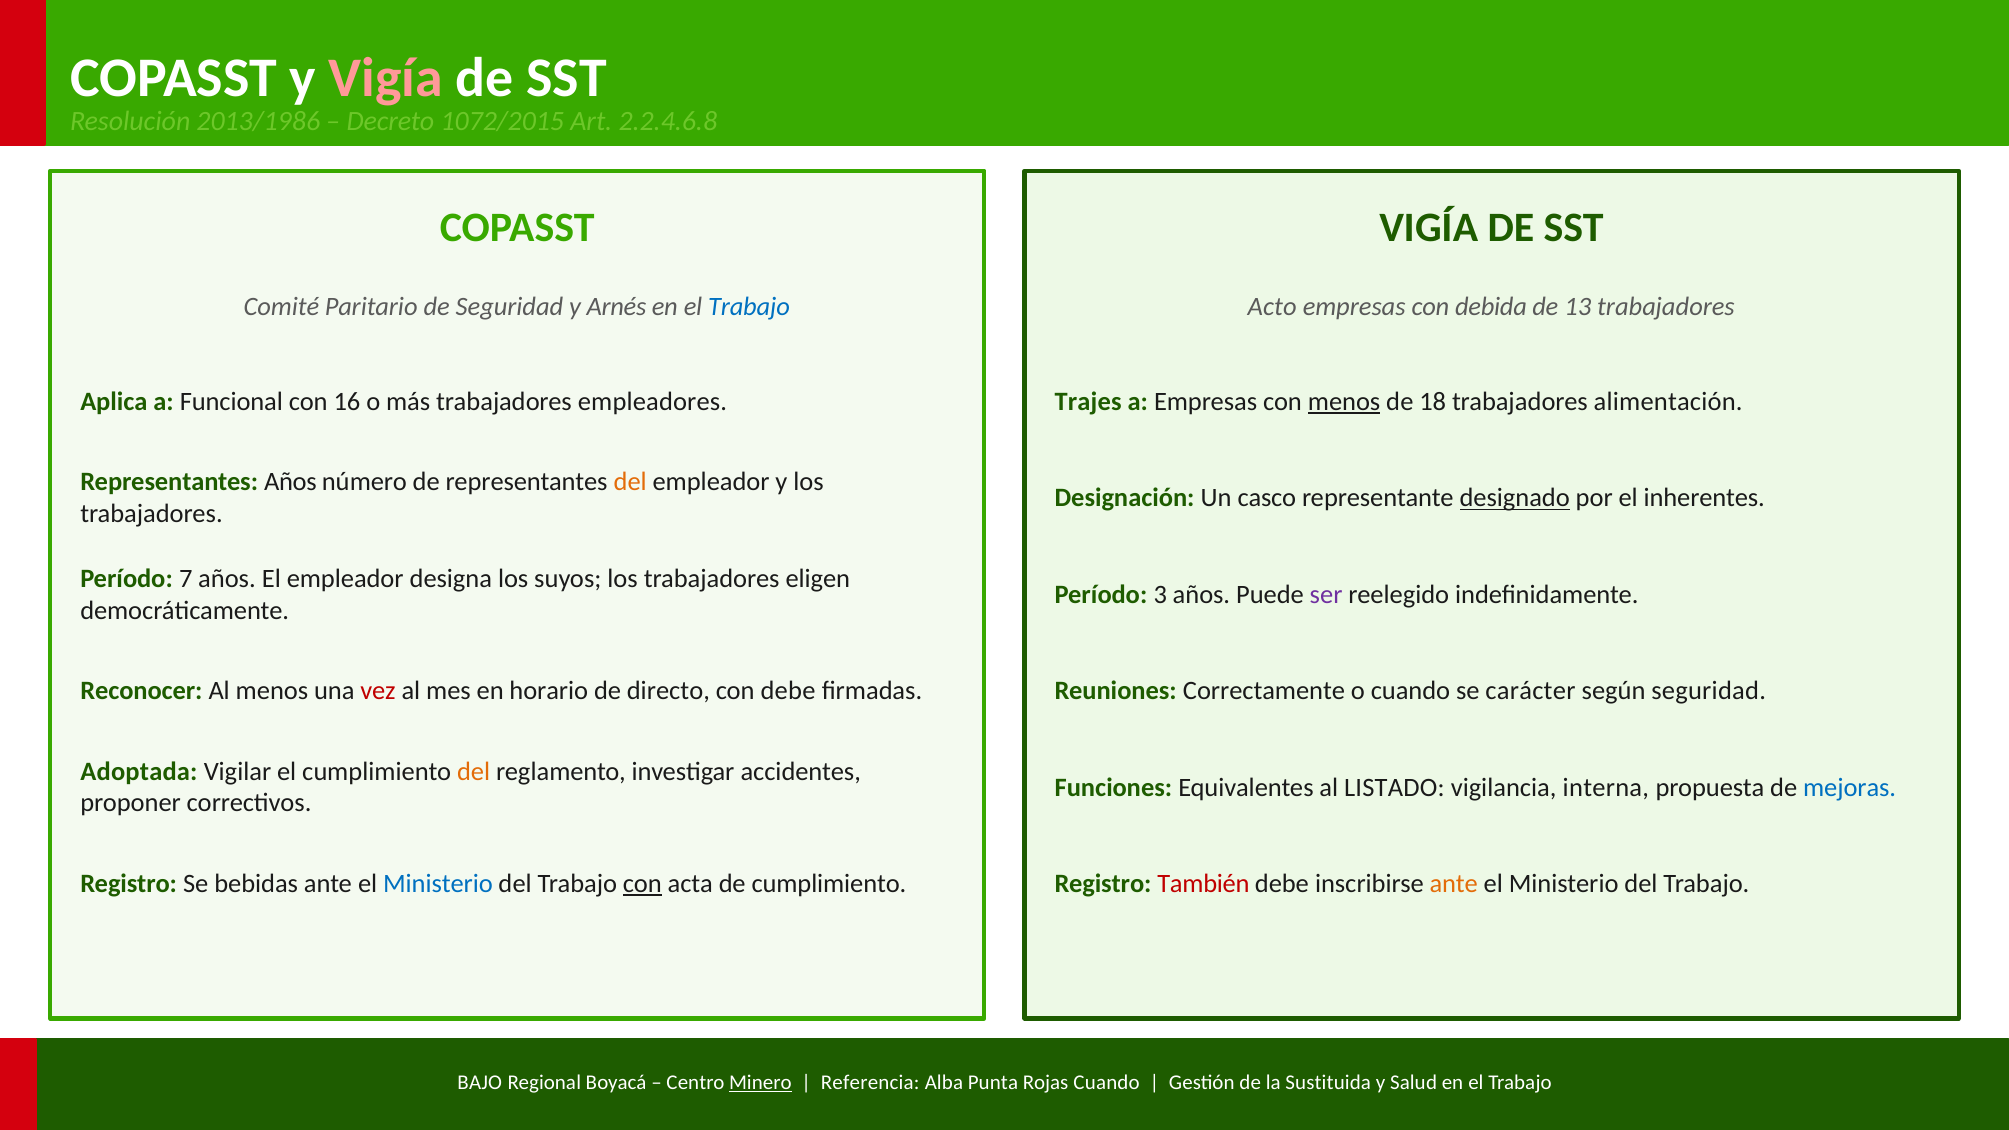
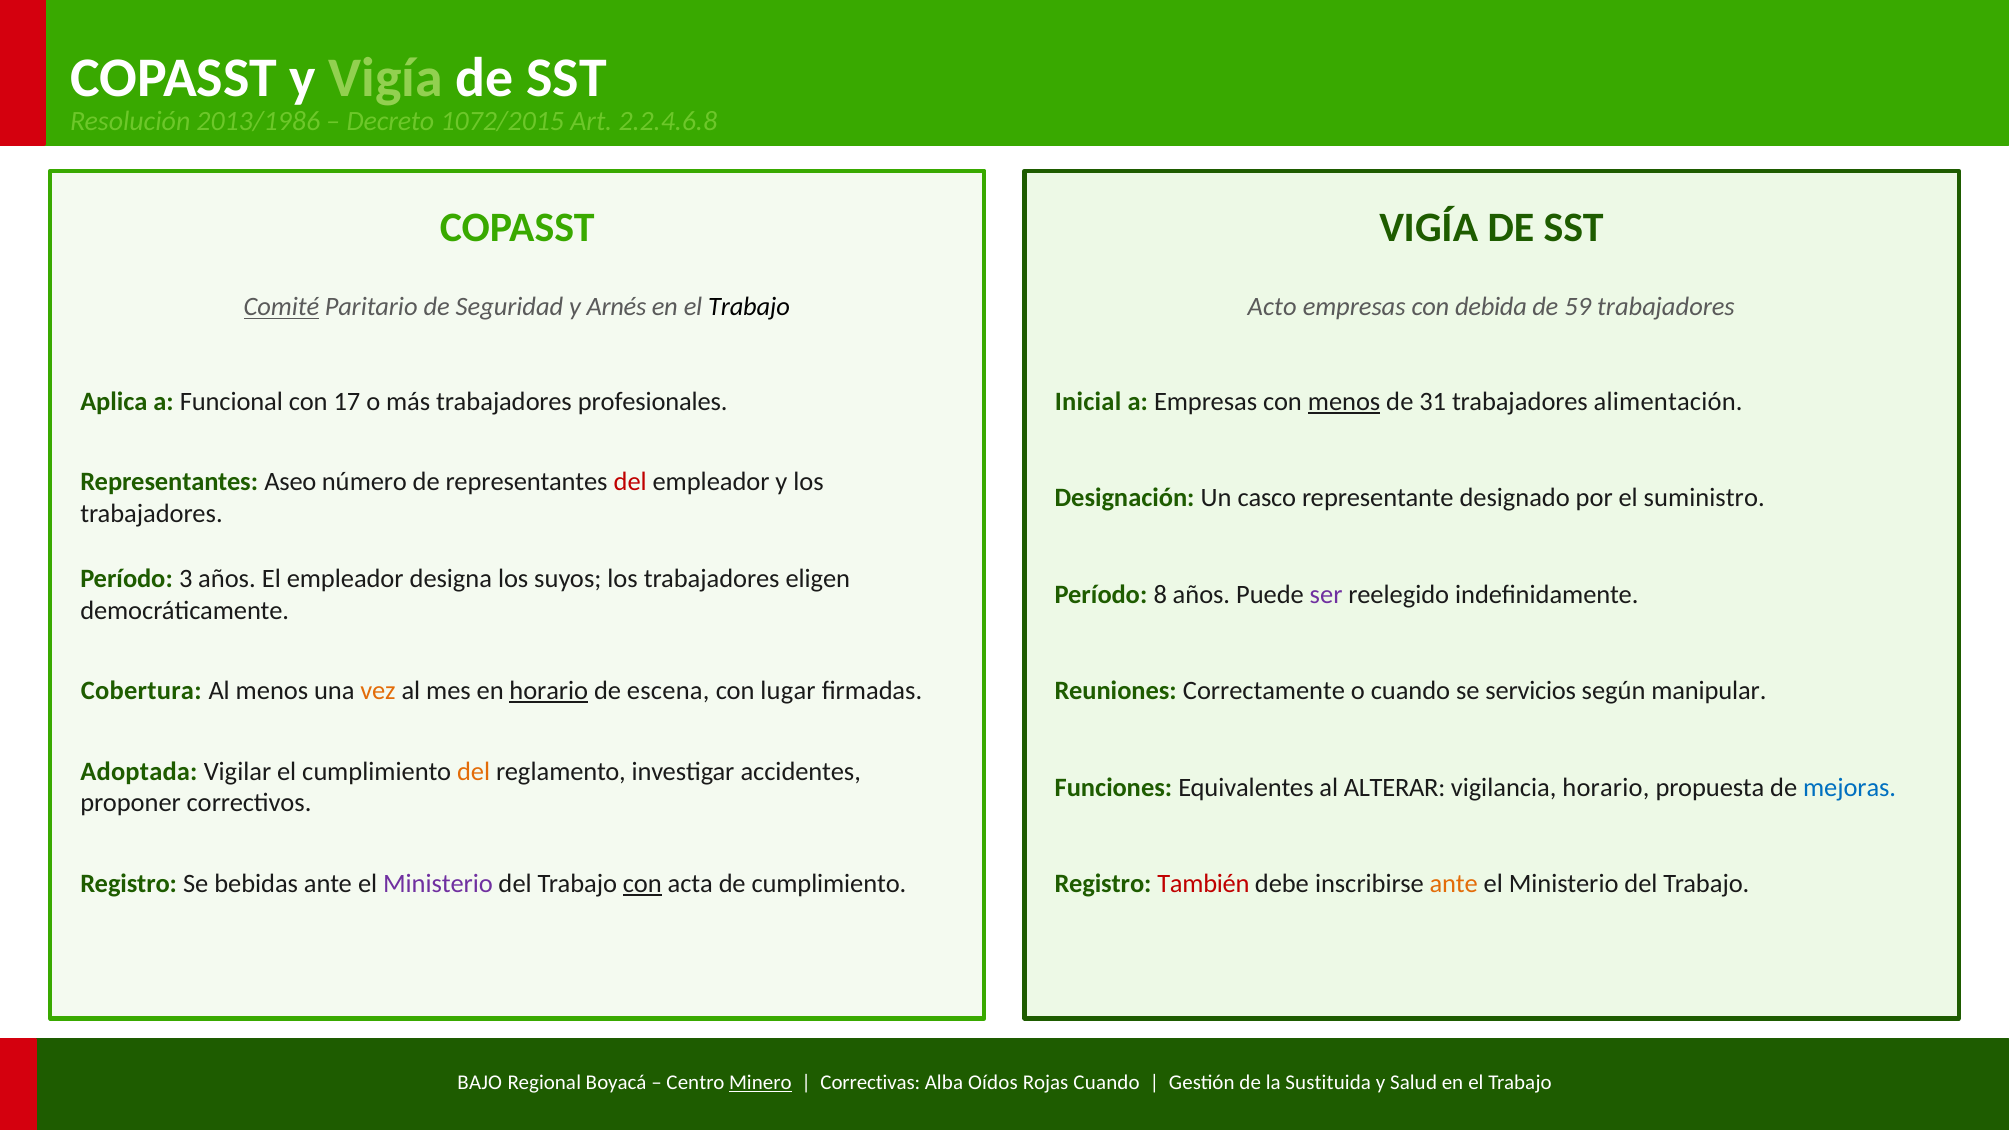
Vigía at (386, 78) colour: pink -> light green
Comité underline: none -> present
Trabajo at (749, 307) colour: blue -> black
13: 13 -> 59
16: 16 -> 17
empleadores: empleadores -> profesionales
Trajes: Trajes -> Inicial
18: 18 -> 31
Representantes Años: Años -> Aseo
del at (630, 482) colour: orange -> red
designado underline: present -> none
inherentes: inherentes -> suministro
7: 7 -> 3
3: 3 -> 8
Reconocer: Reconocer -> Cobertura
vez colour: red -> orange
horario at (549, 691) underline: none -> present
directo: directo -> escena
con debe: debe -> lugar
carácter: carácter -> servicios
según seguridad: seguridad -> manipular
LISTADO: LISTADO -> ALTERAR
vigilancia interna: interna -> horario
Ministerio at (438, 884) colour: blue -> purple
Referencia: Referencia -> Correctivas
Punta: Punta -> Oídos
